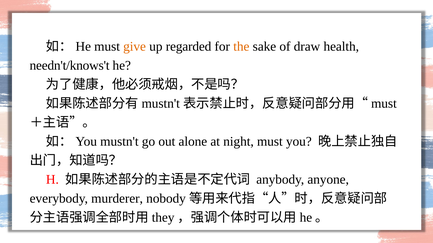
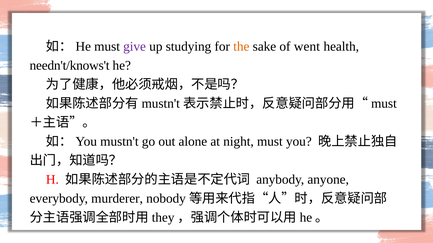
give colour: orange -> purple
regarded: regarded -> studying
draw: draw -> went
